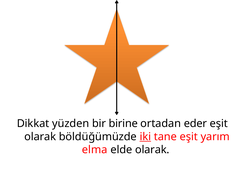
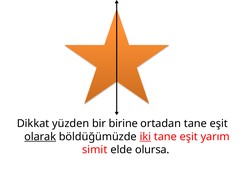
ortadan eder: eder -> tane
olarak at (40, 136) underline: none -> present
elma: elma -> simit
elde olarak: olarak -> olursa
